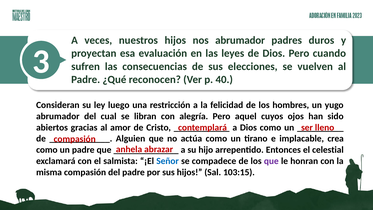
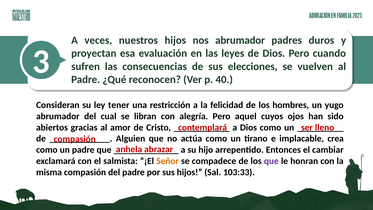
luego: luego -> tener
celestial: celestial -> cambiar
Señor colour: blue -> orange
103:15: 103:15 -> 103:33
